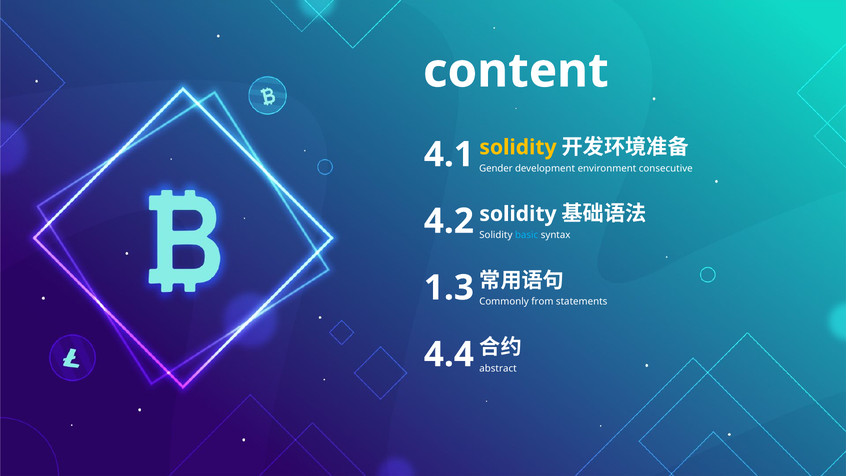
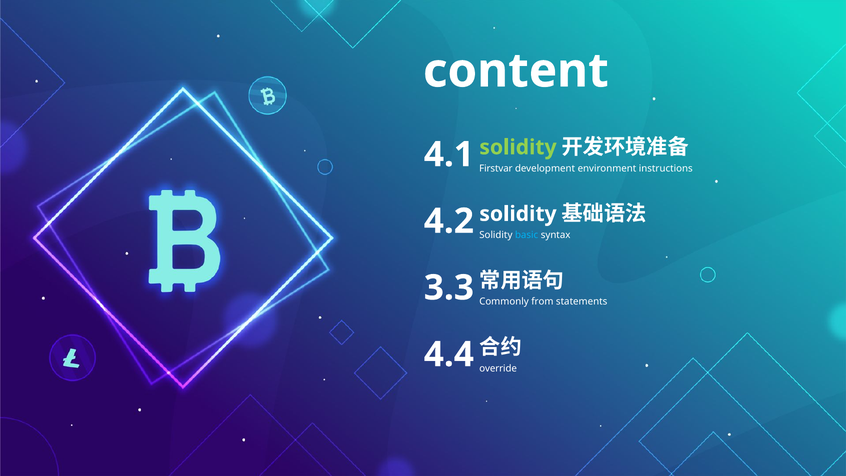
solidity at (518, 147) colour: yellow -> light green
Gender: Gender -> Firstvar
consecutive: consecutive -> instructions
1.3: 1.3 -> 3.3
abstract: abstract -> override
